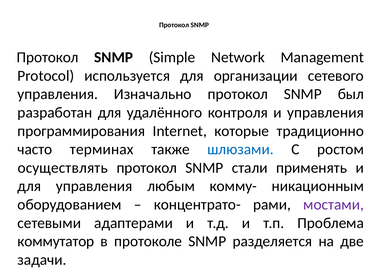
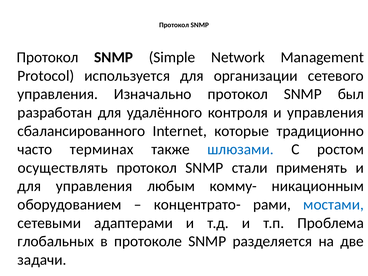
программирования: программирования -> сбалансированного
мостами colour: purple -> blue
коммутатор: коммутатор -> глобальных
